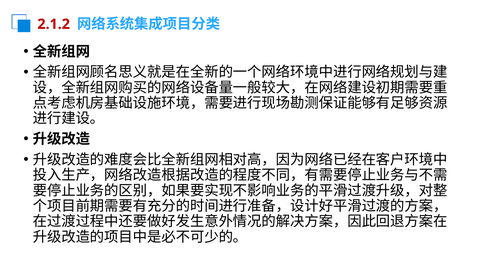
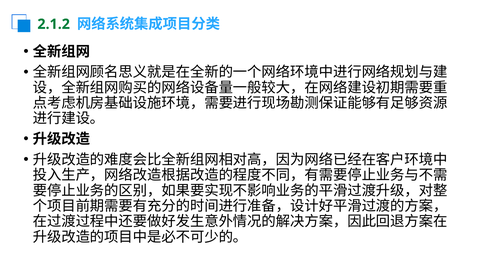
2.1.2 colour: red -> green
